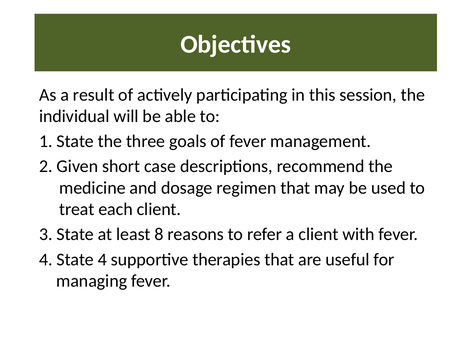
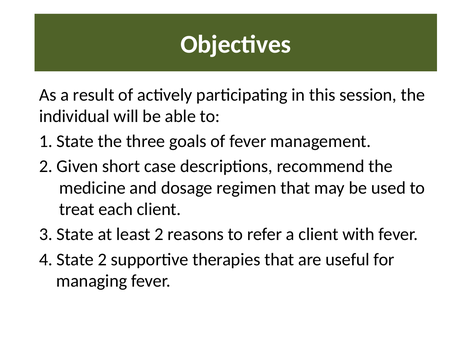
least 8: 8 -> 2
State 4: 4 -> 2
